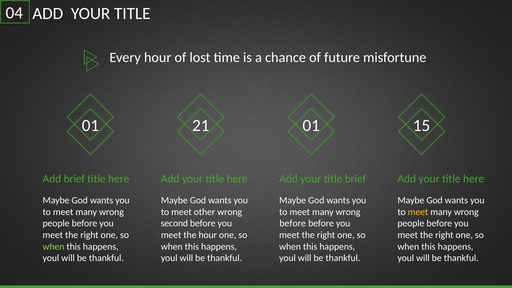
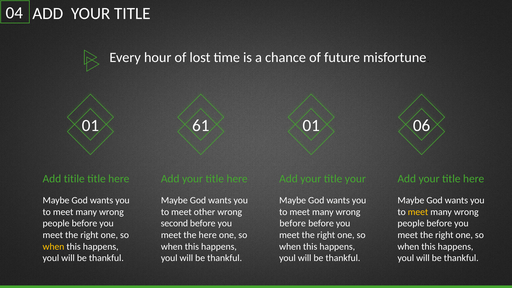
21: 21 -> 61
15: 15 -> 06
Add brief: brief -> titile
title brief: brief -> your
the hour: hour -> here
when at (54, 247) colour: light green -> yellow
